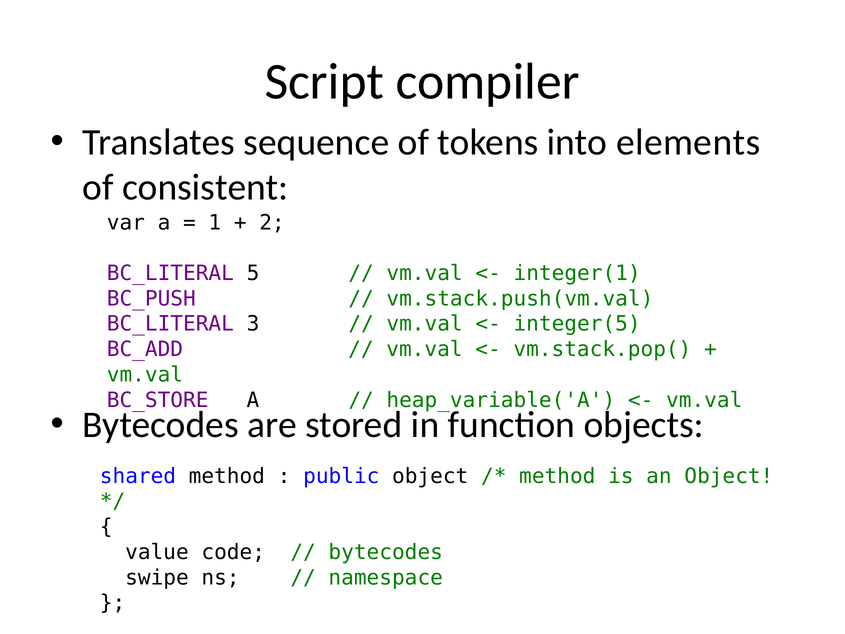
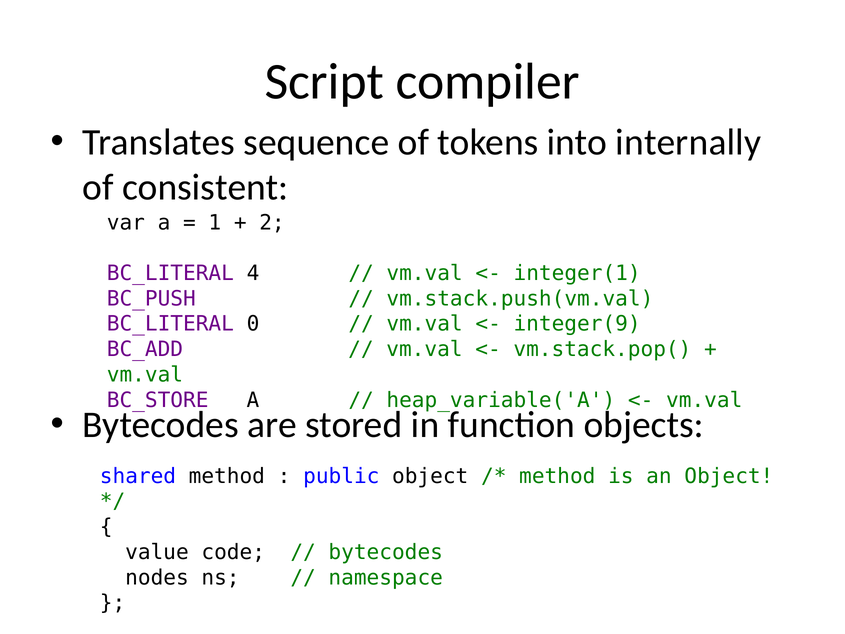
elements: elements -> internally
5: 5 -> 4
3: 3 -> 0
integer(5: integer(5 -> integer(9
swipe: swipe -> nodes
